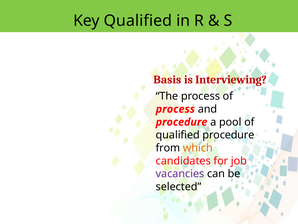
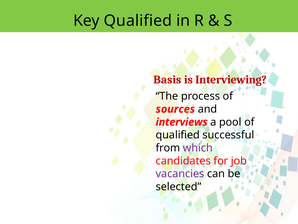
process at (175, 109): process -> sources
procedure at (182, 122): procedure -> interviews
qualified procedure: procedure -> successful
which colour: orange -> purple
